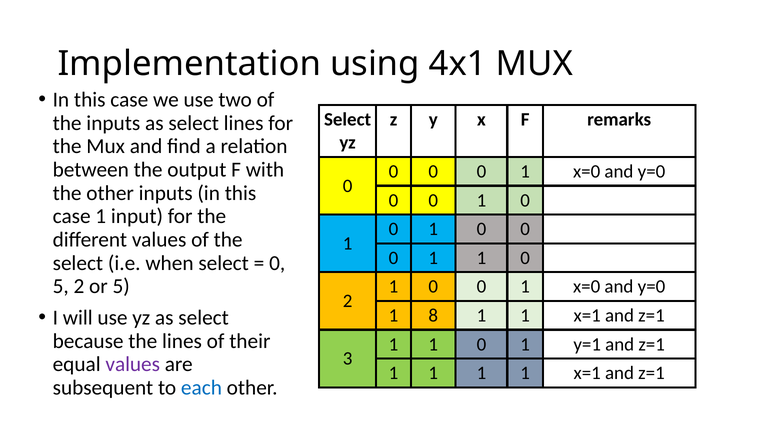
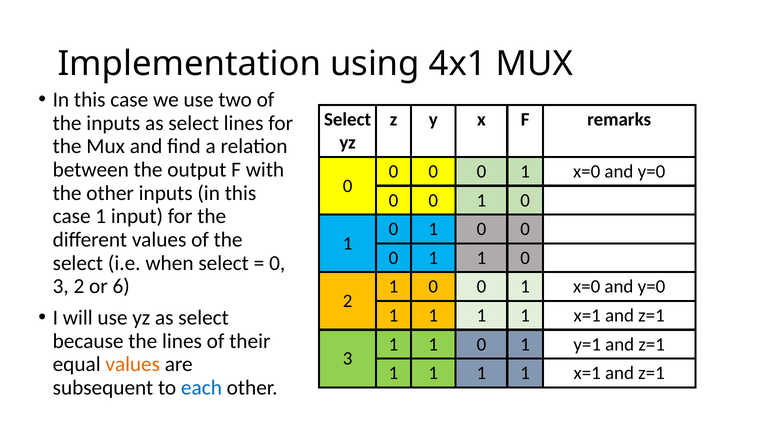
5 at (61, 286): 5 -> 3
or 5: 5 -> 6
8 at (433, 315): 8 -> 1
values at (133, 364) colour: purple -> orange
